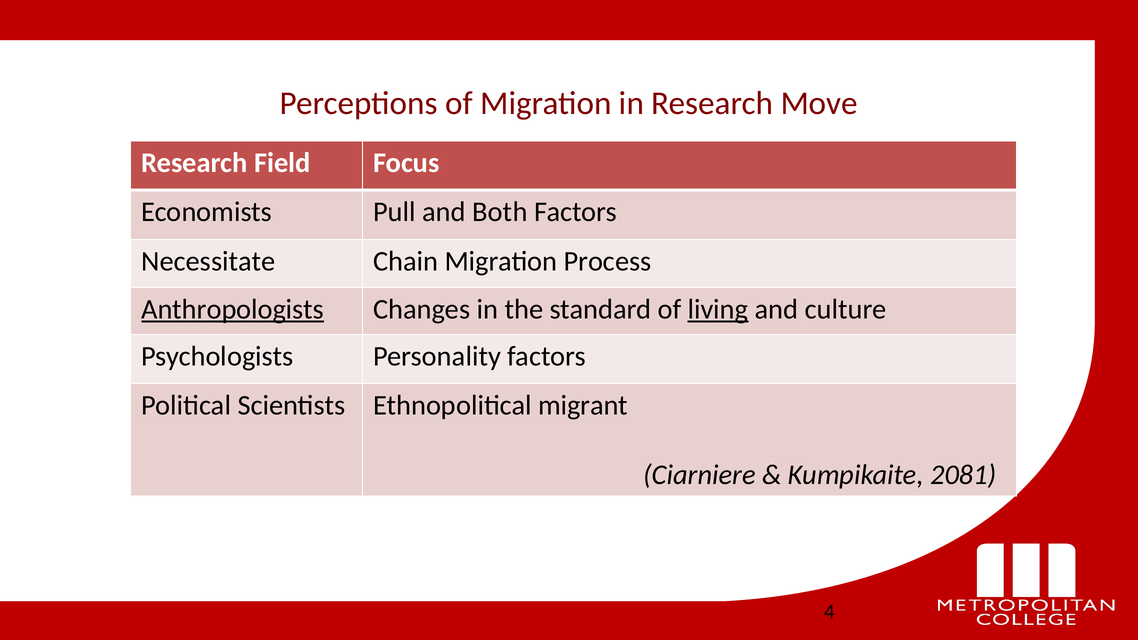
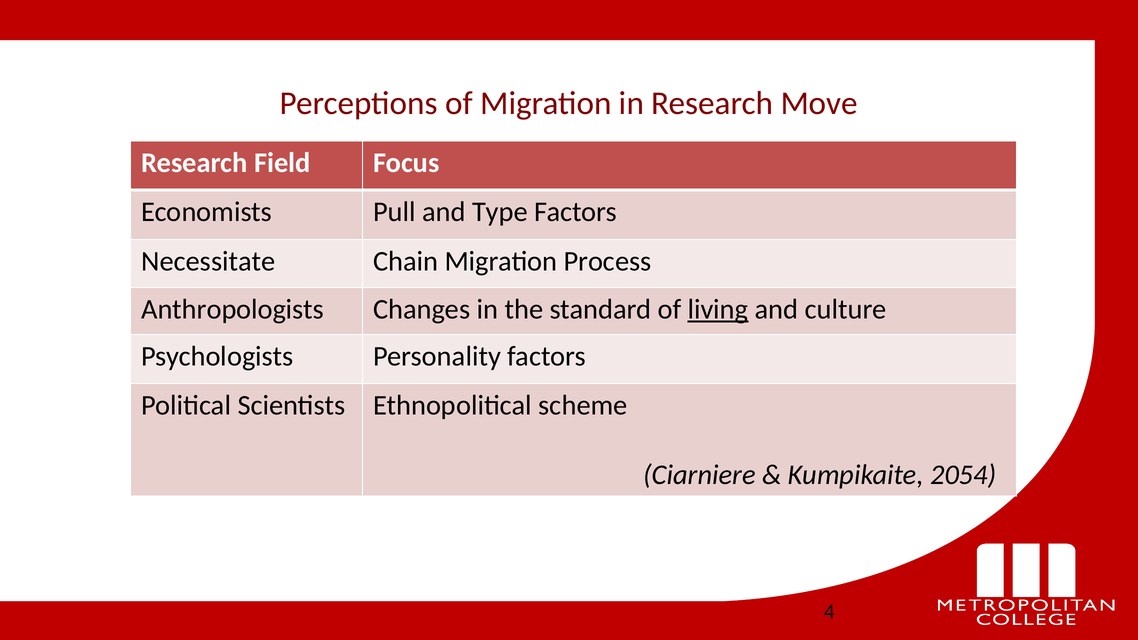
Both: Both -> Type
Anthropologists underline: present -> none
migrant: migrant -> scheme
2081: 2081 -> 2054
